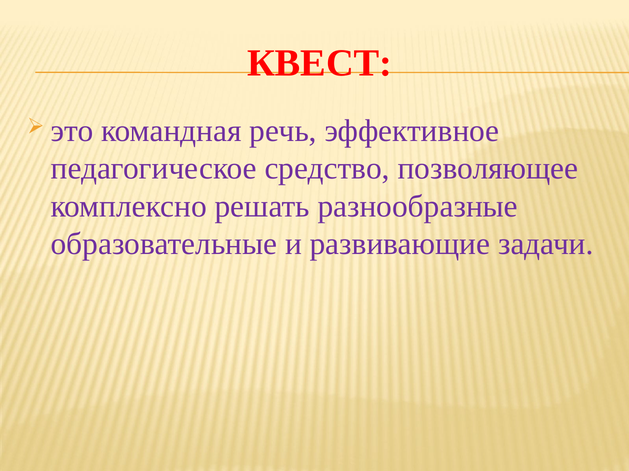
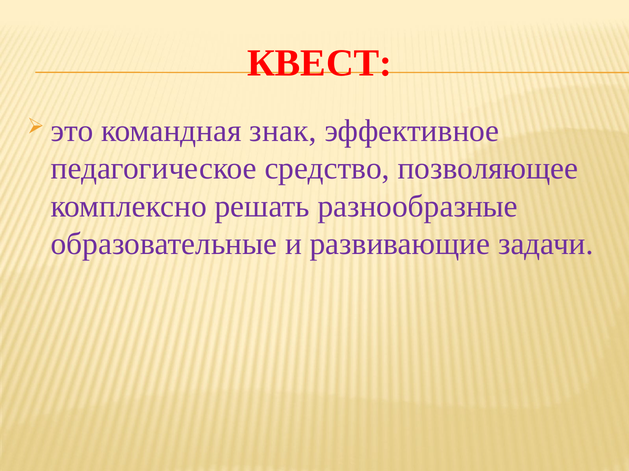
речь: речь -> знак
